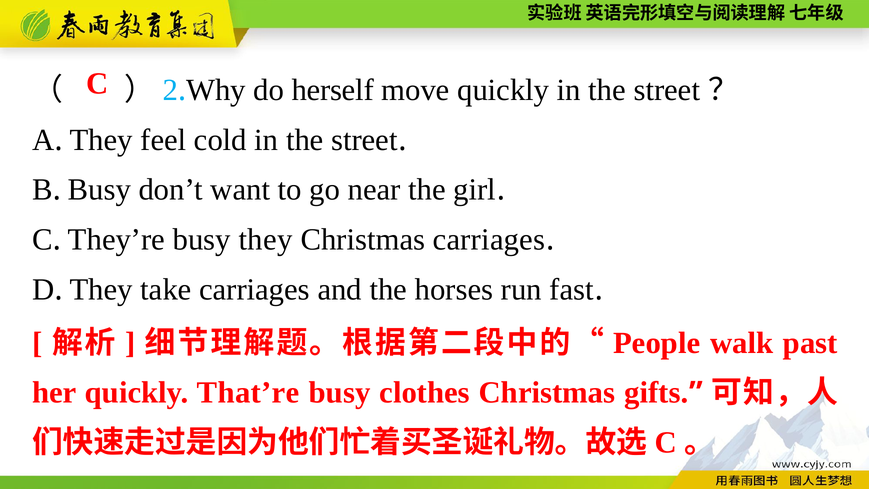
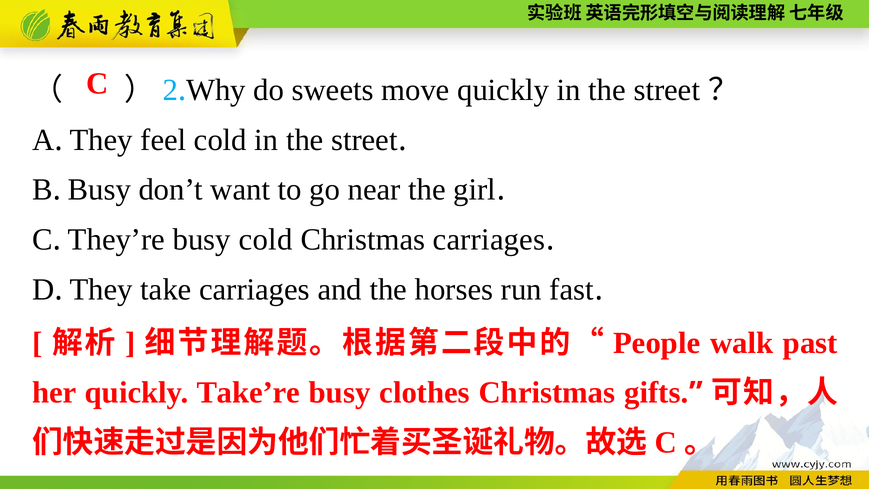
herself: herself -> sweets
busy they: they -> cold
That’re: That’re -> Take’re
